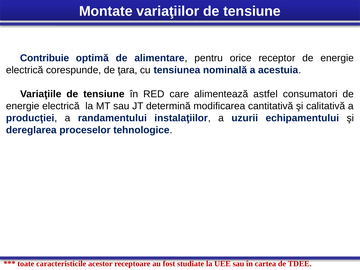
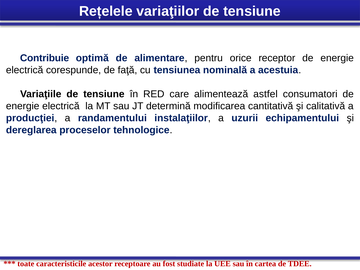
Montate: Montate -> Rețelele
ţara: ţara -> faţă
